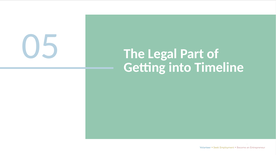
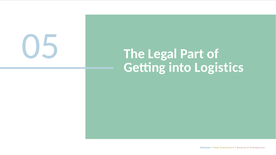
Timeline: Timeline -> Logistics
